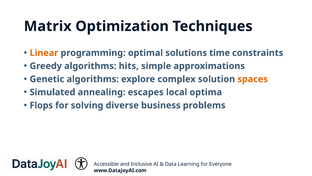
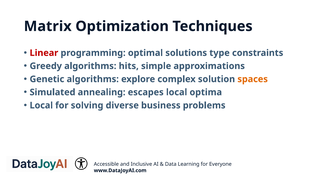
Linear colour: orange -> red
time: time -> type
Flops at (41, 105): Flops -> Local
